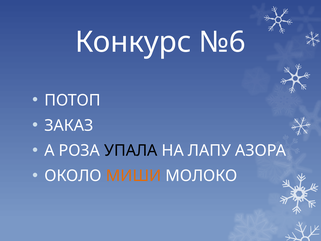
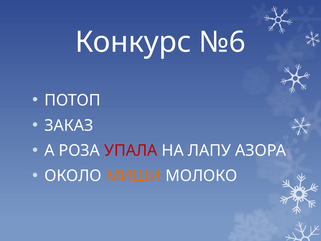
УПАЛА colour: black -> red
